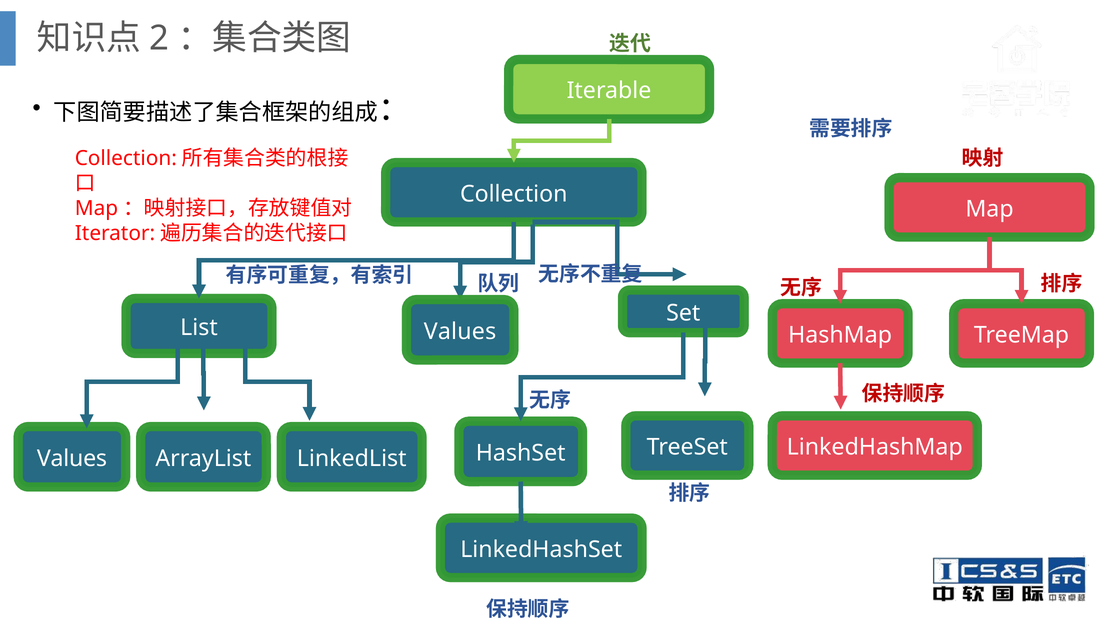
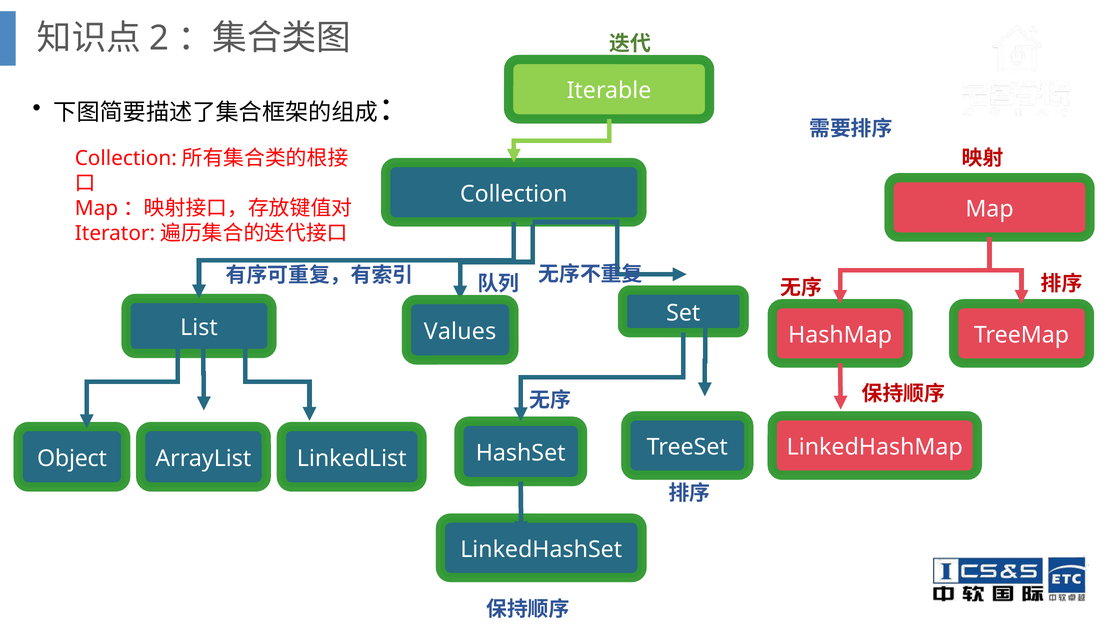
Values at (72, 458): Values -> Object
